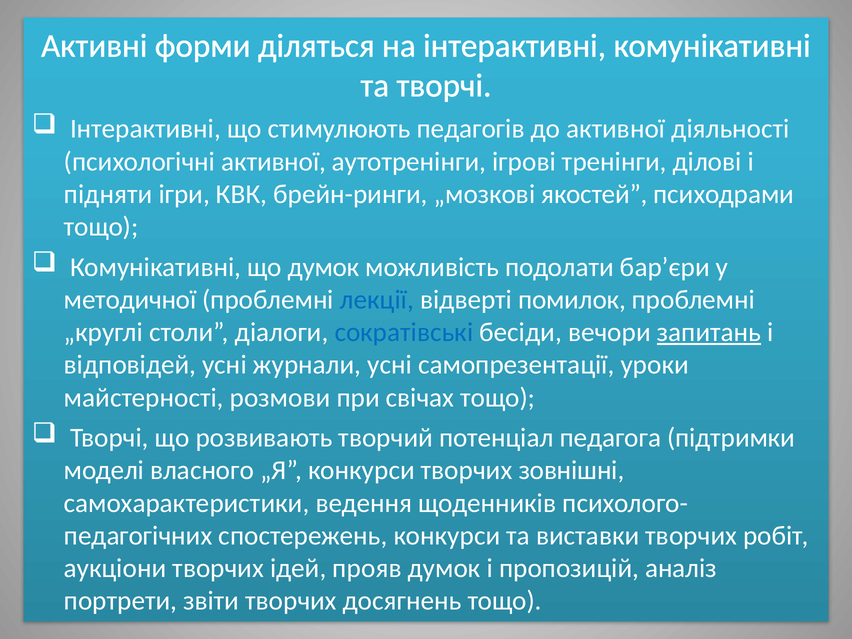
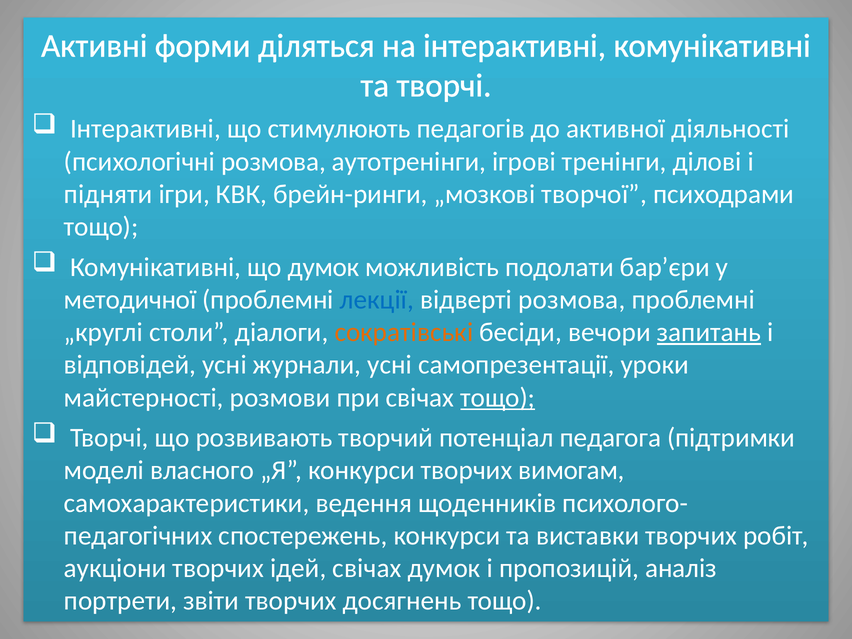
психологічні активної: активної -> розмова
якостей: якостей -> творчої
відверті помилок: помилок -> розмова
сократівські colour: blue -> orange
тощо at (498, 398) underline: none -> present
зовнішні: зовнішні -> вимогам
ідей прояв: прояв -> свічах
